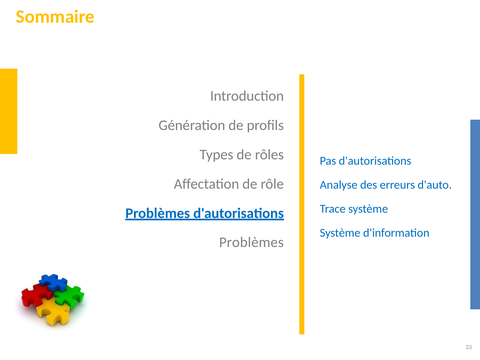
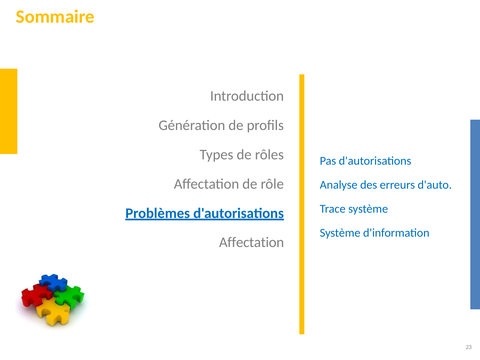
Problèmes at (251, 242): Problèmes -> Affectation
